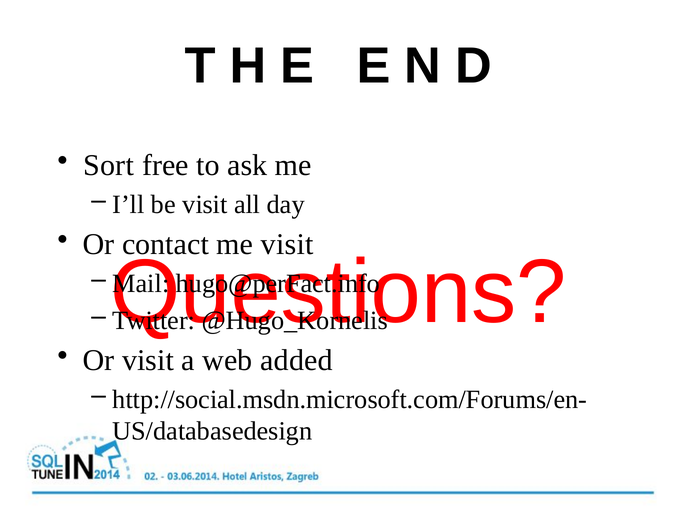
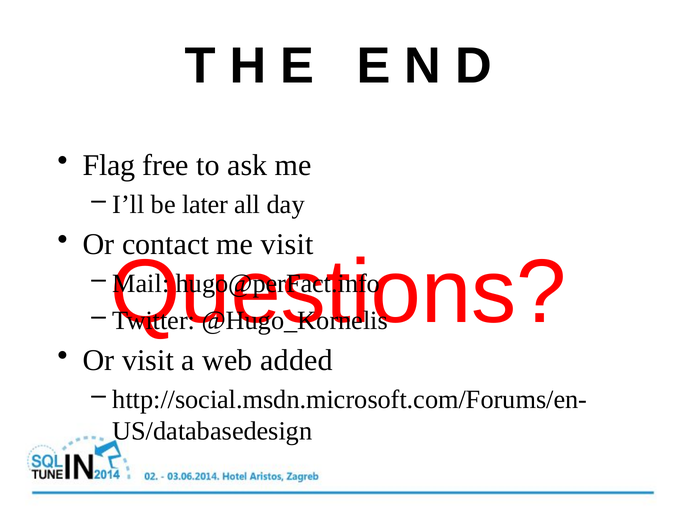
Sort: Sort -> Flag
be visit: visit -> later
